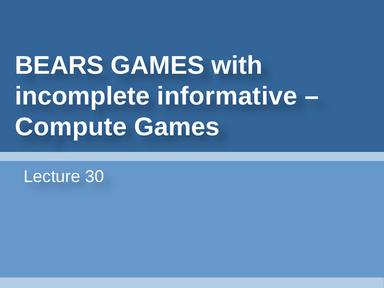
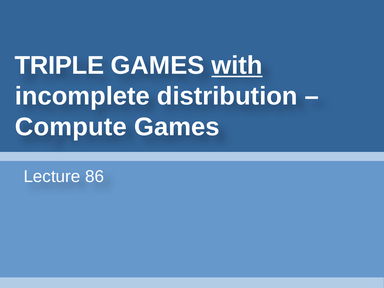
BEARS: BEARS -> TRIPLE
with underline: none -> present
informative: informative -> distribution
30: 30 -> 86
